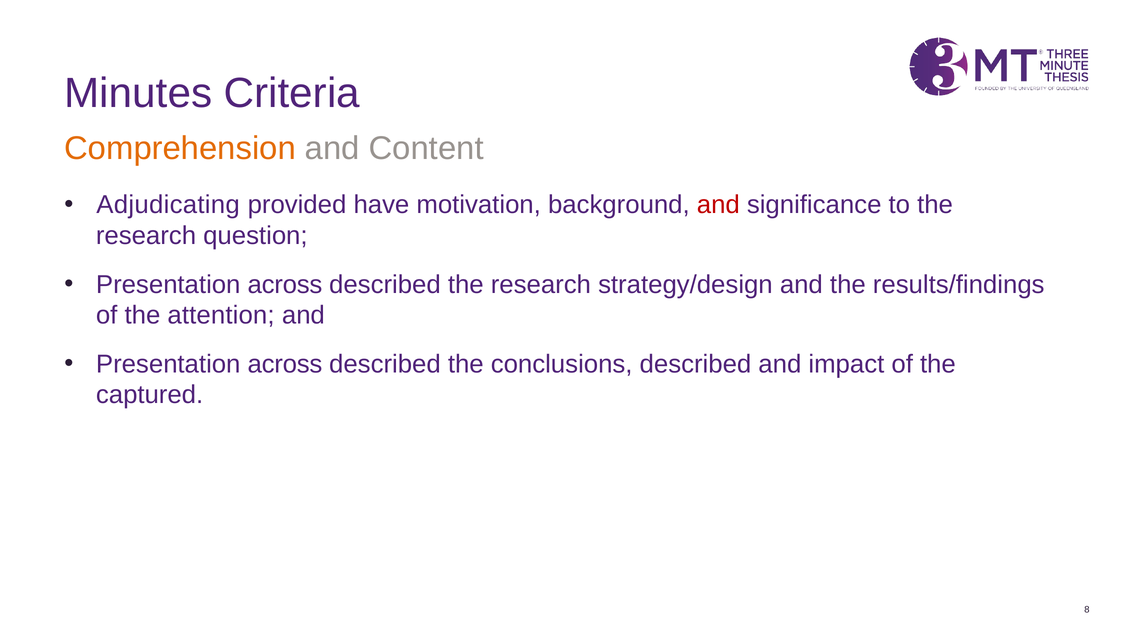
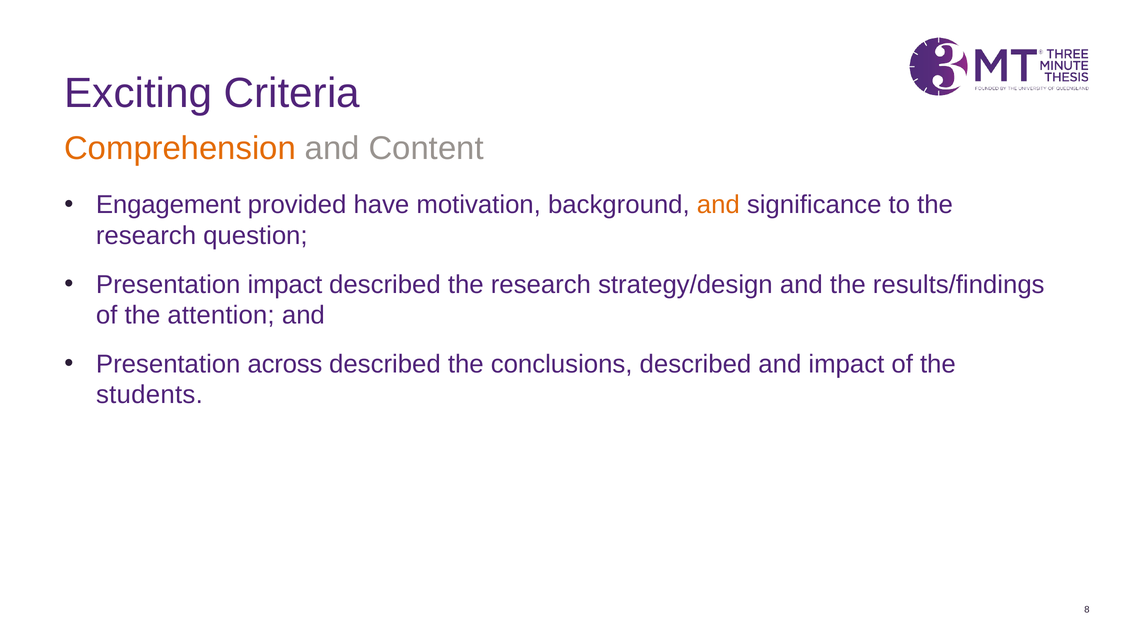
Minutes: Minutes -> Exciting
Adjudicating: Adjudicating -> Engagement
and at (718, 205) colour: red -> orange
across at (285, 284): across -> impact
captured: captured -> students
